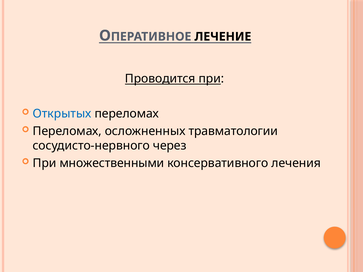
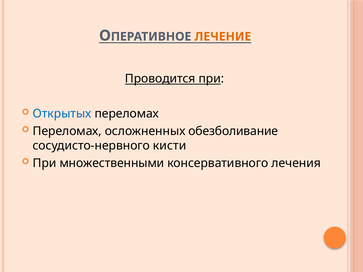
ЛЕЧЕНИЕ colour: black -> orange
травматологии: травматологии -> обезболивание
через: через -> кисти
